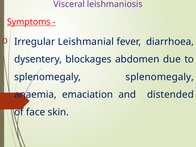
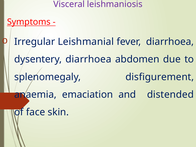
dysentery blockages: blockages -> diarrhoea
splenomegaly splenomegaly: splenomegaly -> disfigurement
